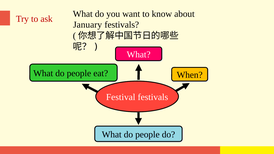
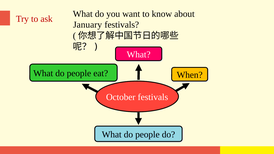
Festival: Festival -> October
